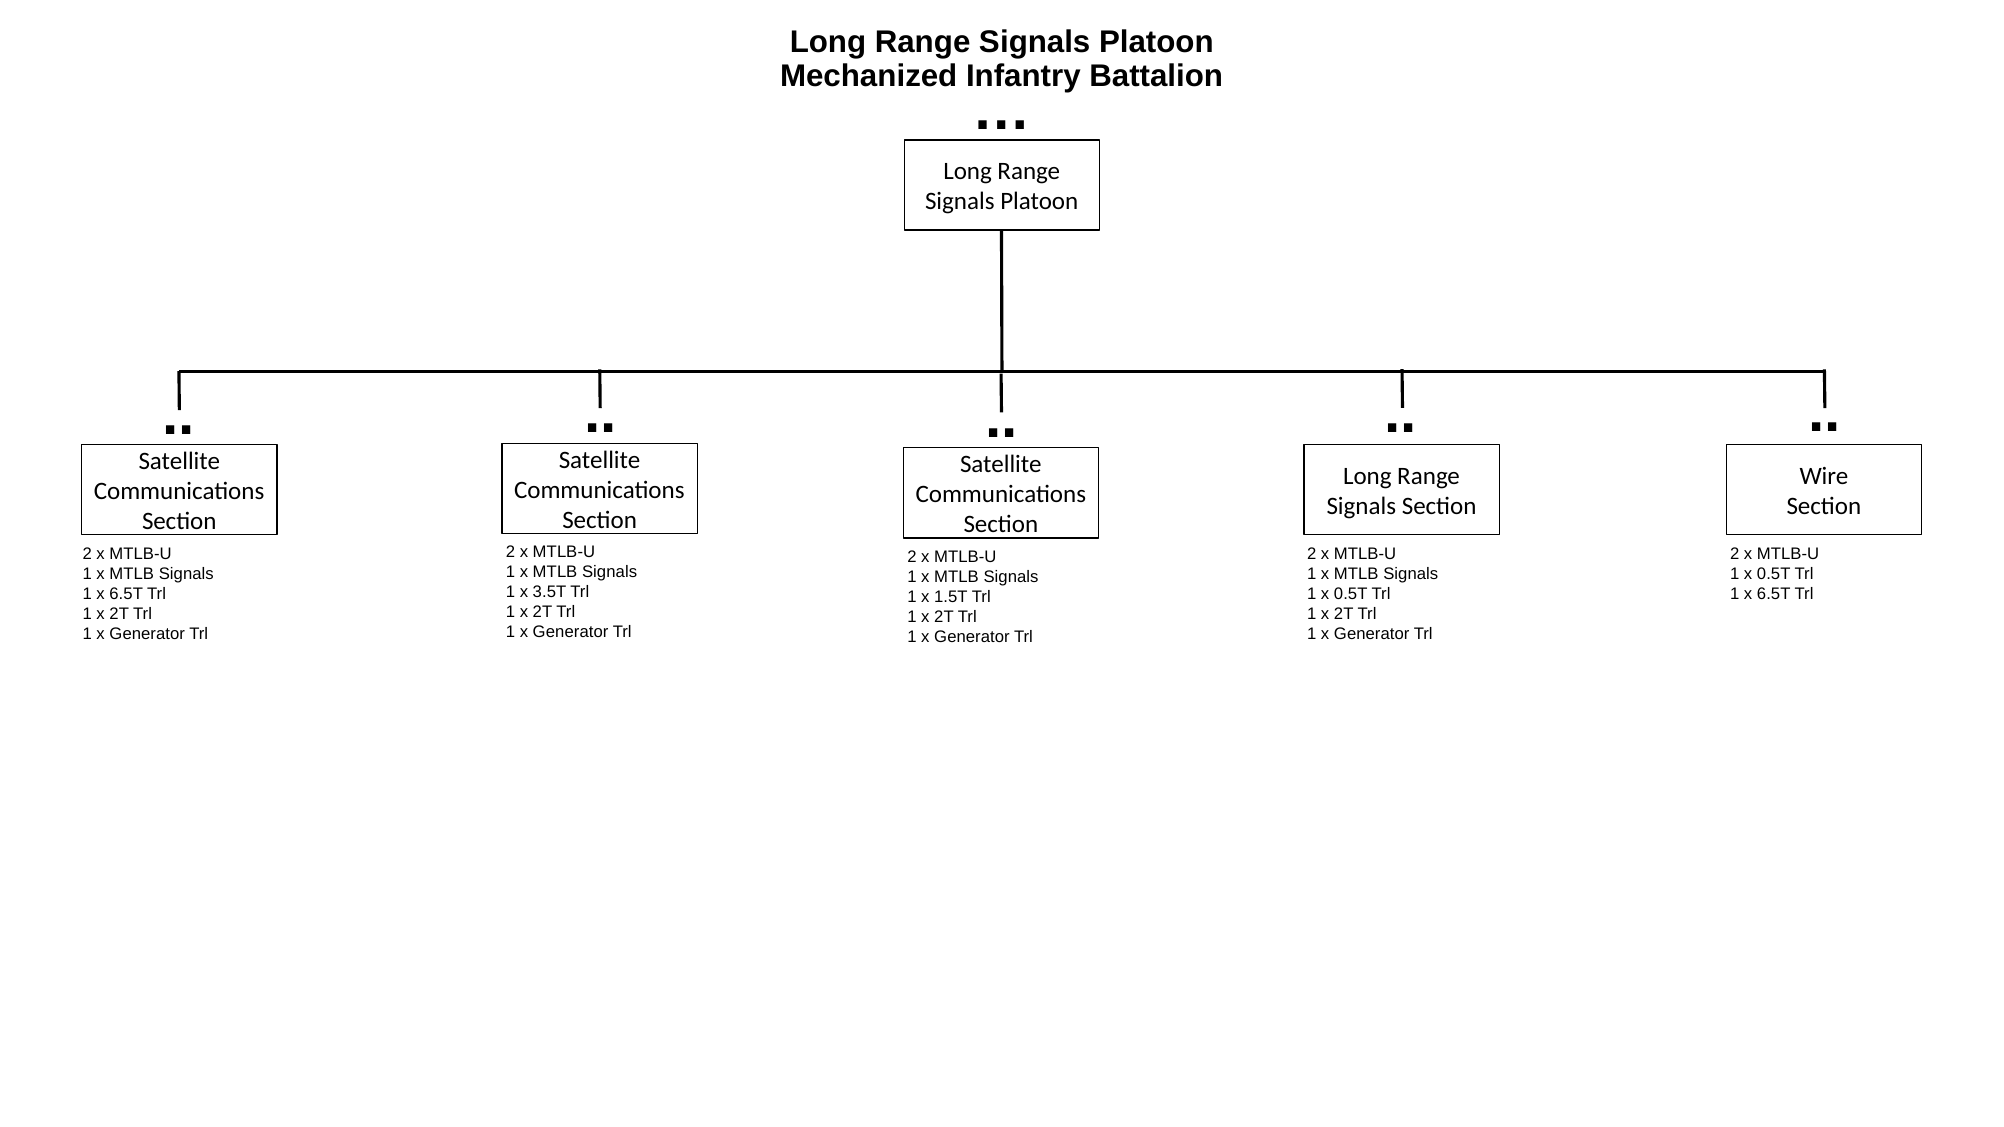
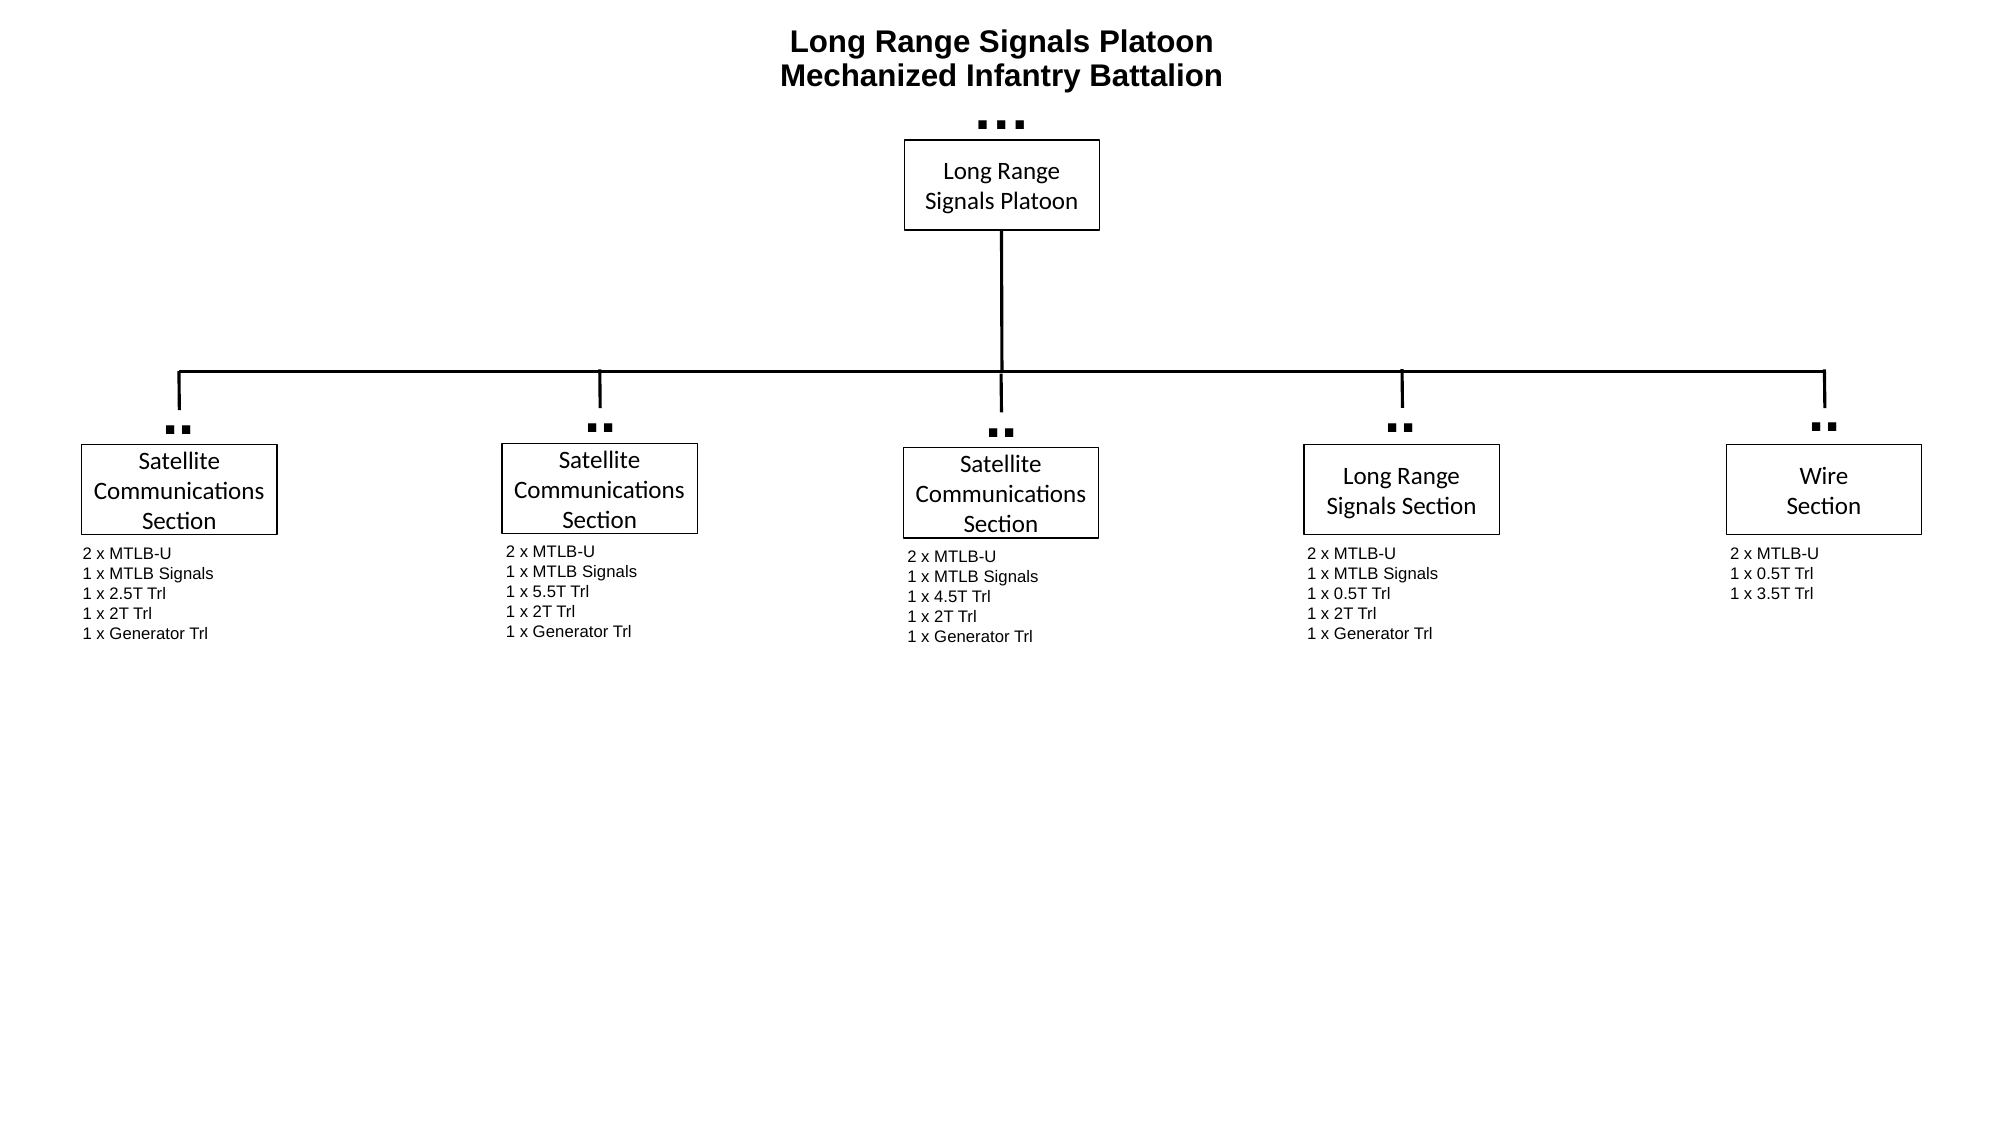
3.5T: 3.5T -> 5.5T
6.5T at (126, 594): 6.5T -> 2.5T
6.5T at (1774, 594): 6.5T -> 3.5T
1.5T: 1.5T -> 4.5T
